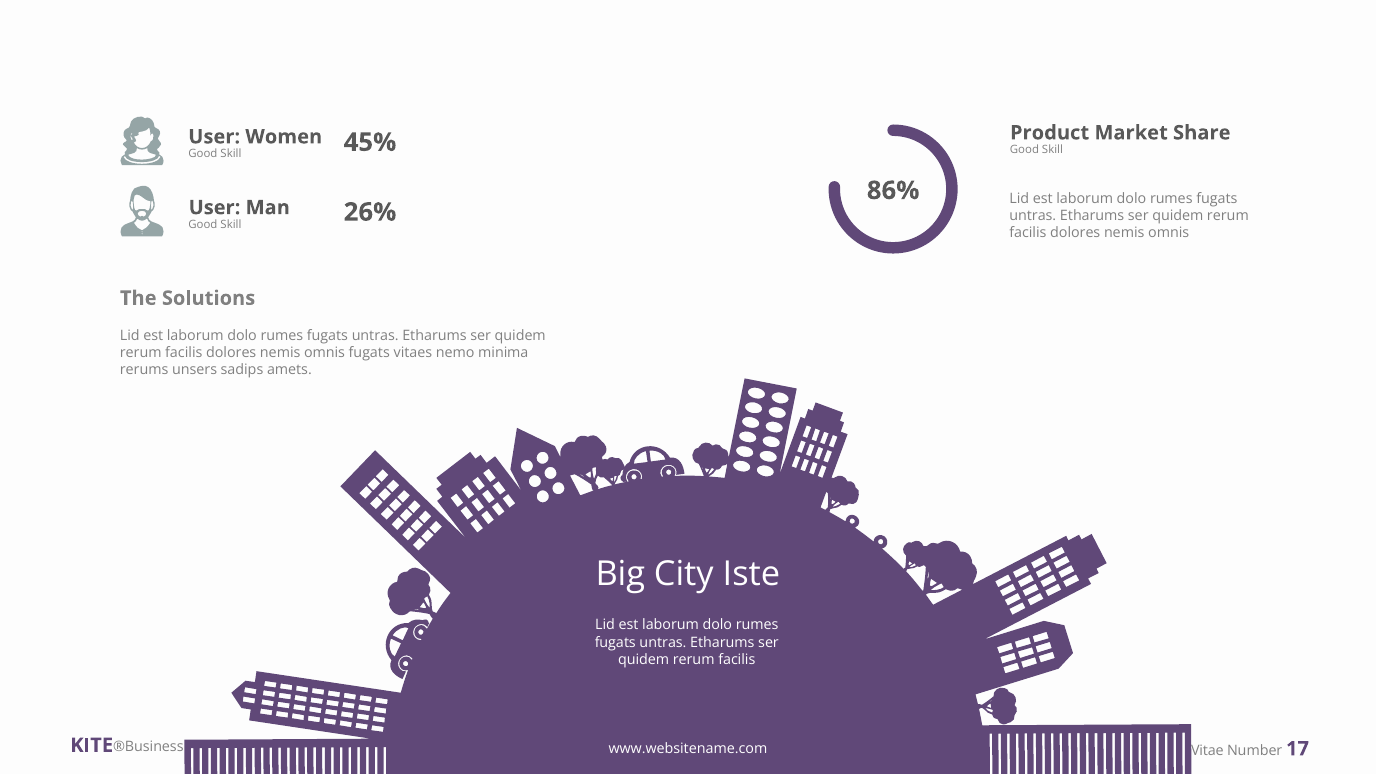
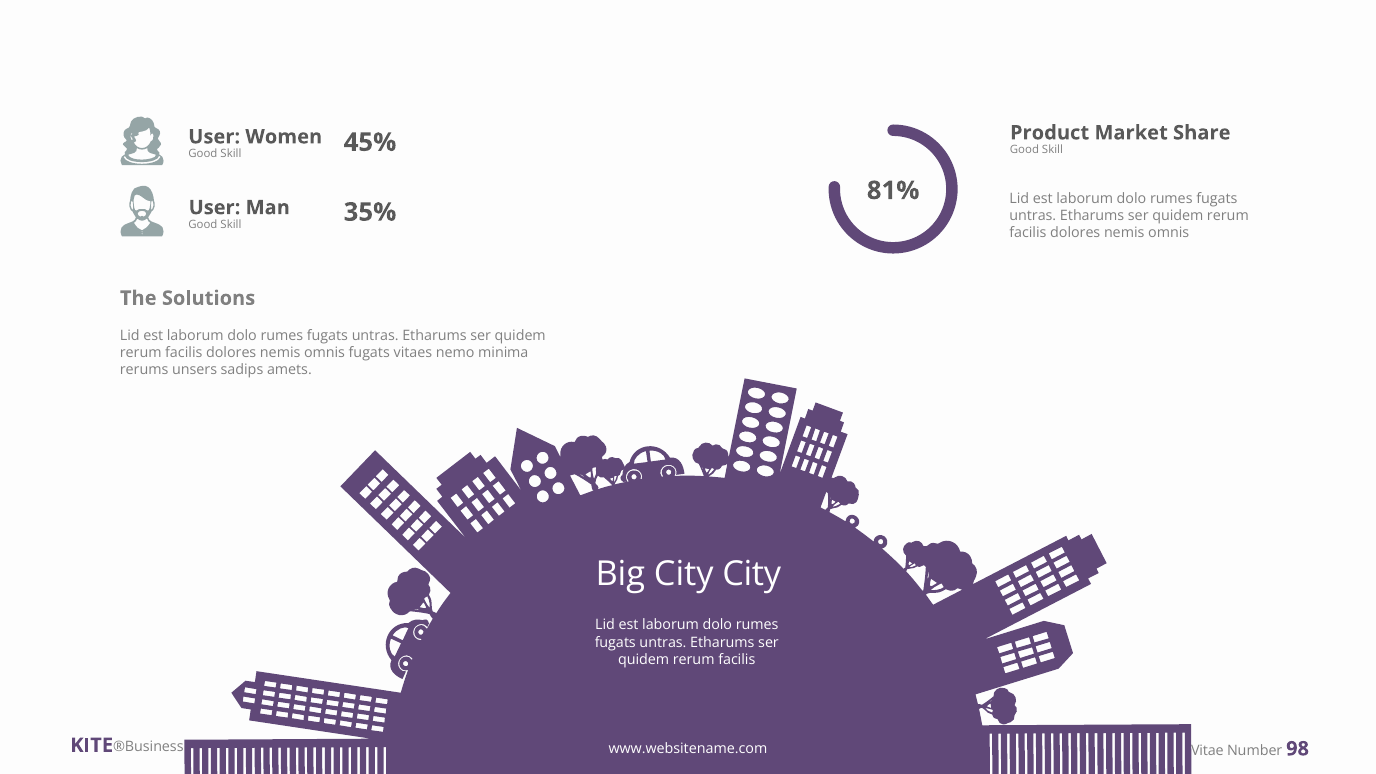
86%: 86% -> 81%
26%: 26% -> 35%
City Iste: Iste -> City
17: 17 -> 98
